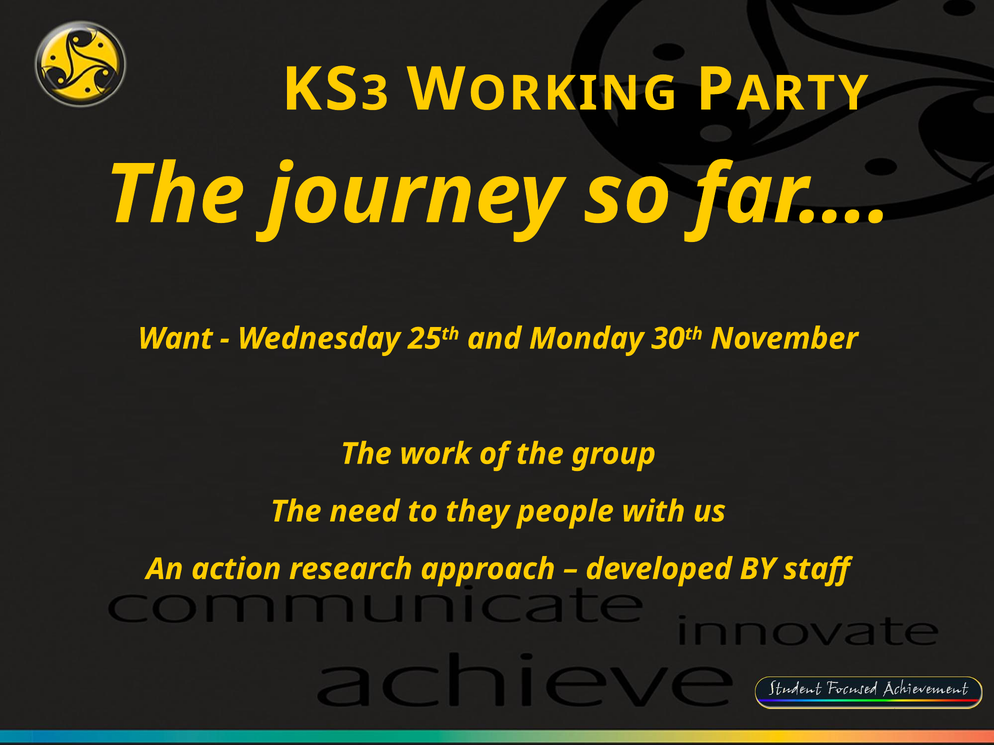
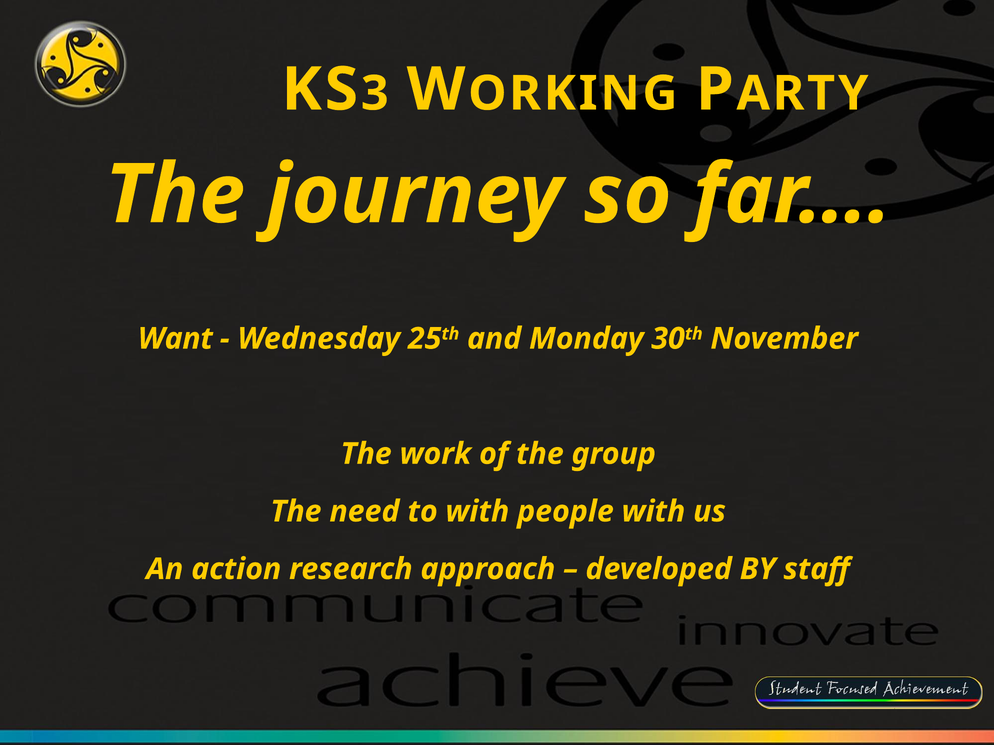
to they: they -> with
